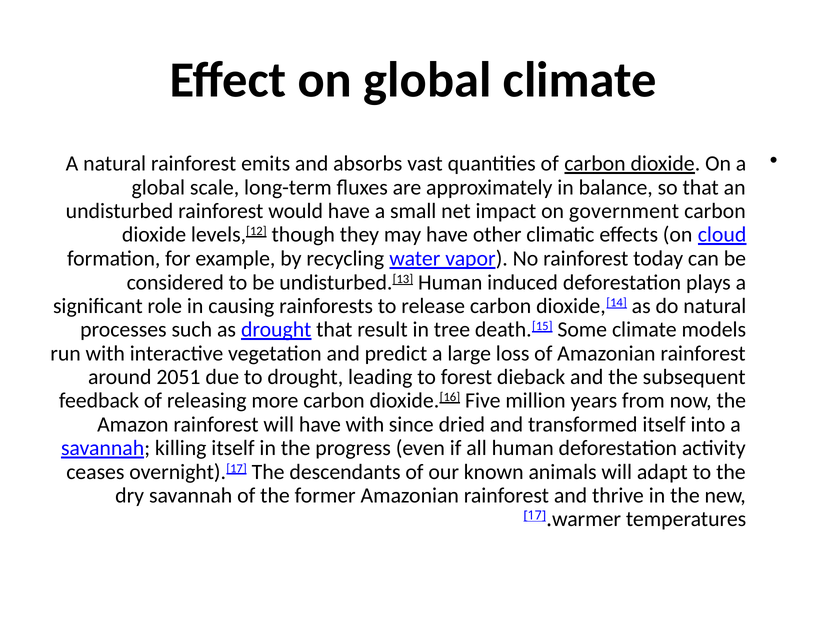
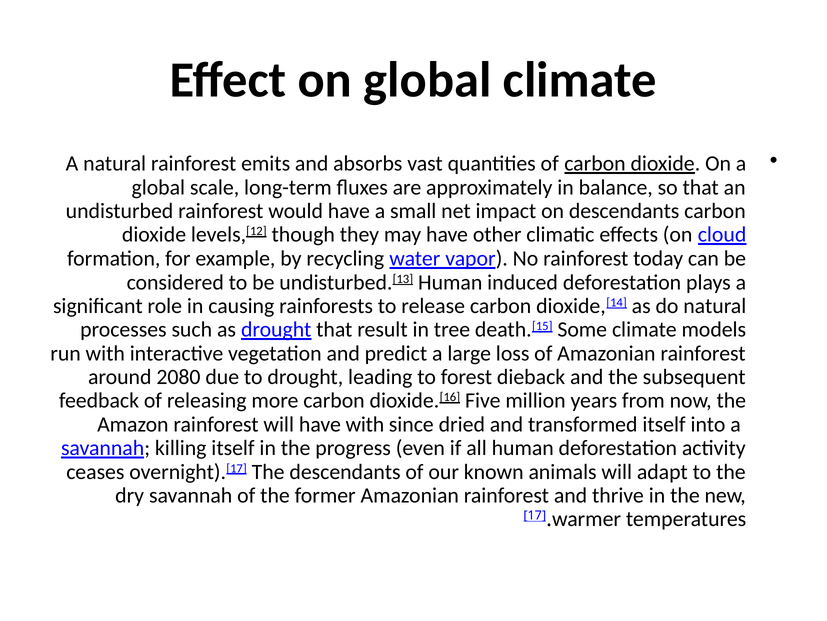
on government: government -> descendants
2051: 2051 -> 2080
